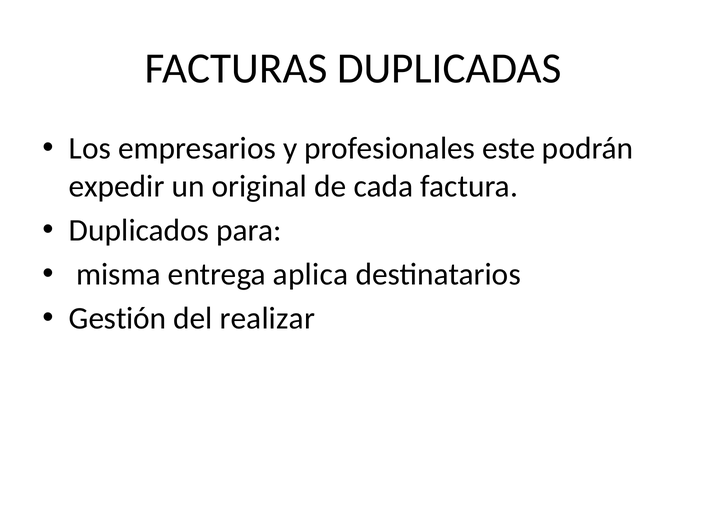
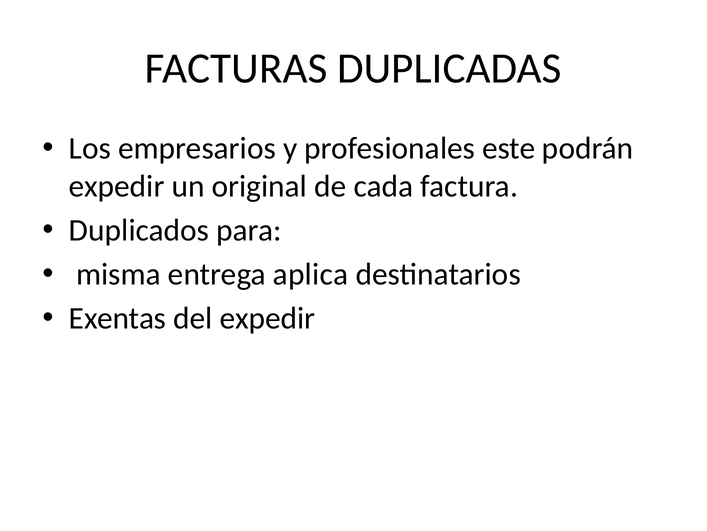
Gestión: Gestión -> Exentas
del realizar: realizar -> expedir
